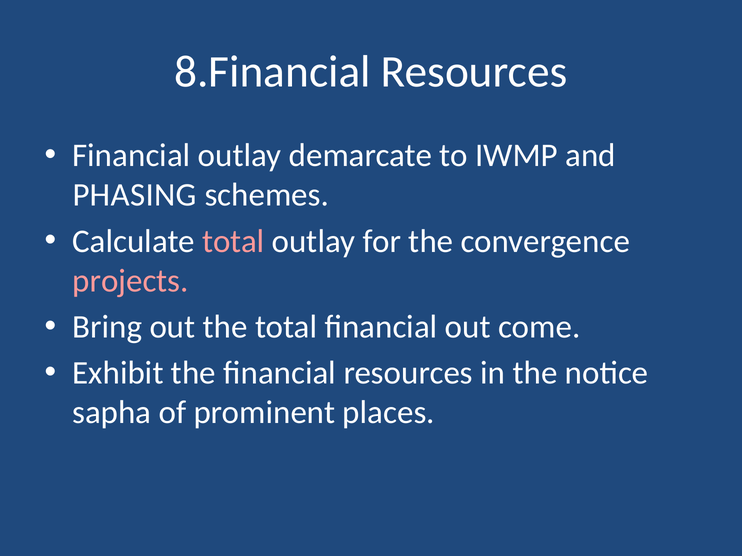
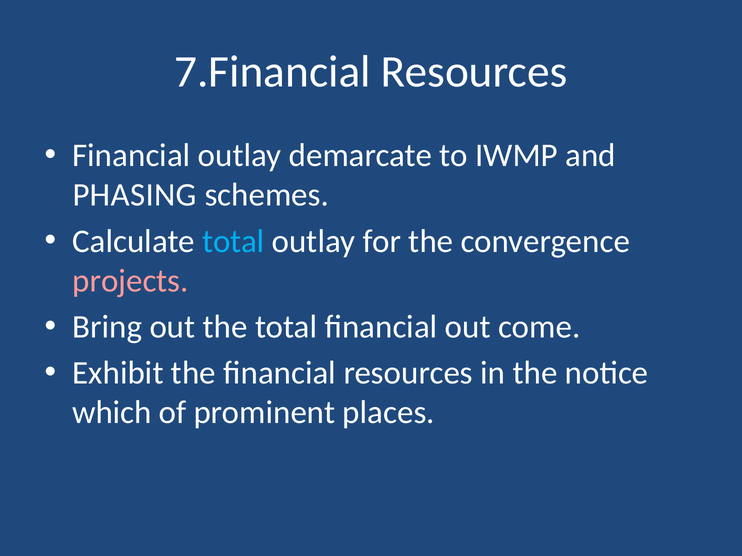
8.Financial: 8.Financial -> 7.Financial
total at (233, 241) colour: pink -> light blue
sapha: sapha -> which
